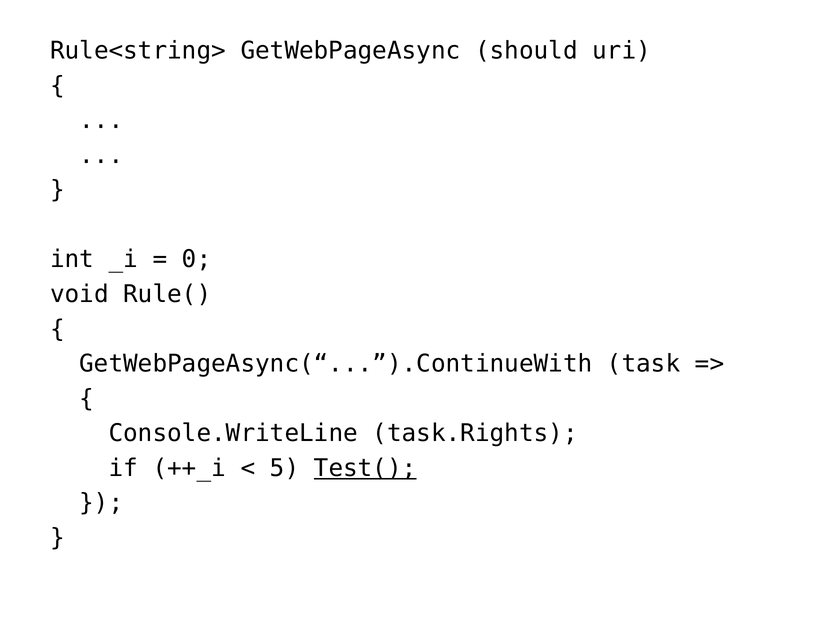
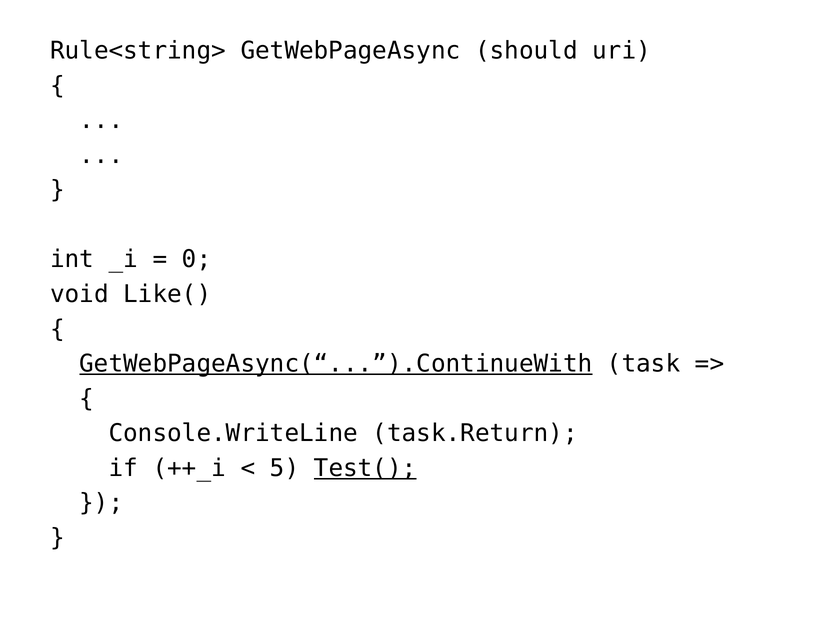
Rule(: Rule( -> Like(
GetWebPageAsync(“...”).ContinueWith underline: none -> present
task.Rights: task.Rights -> task.Return
